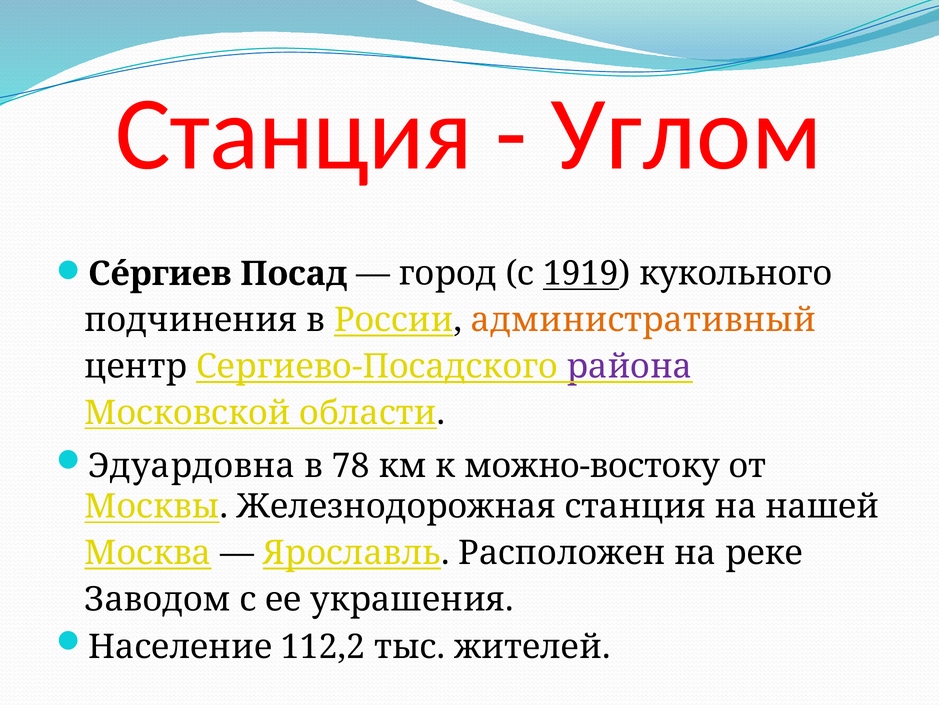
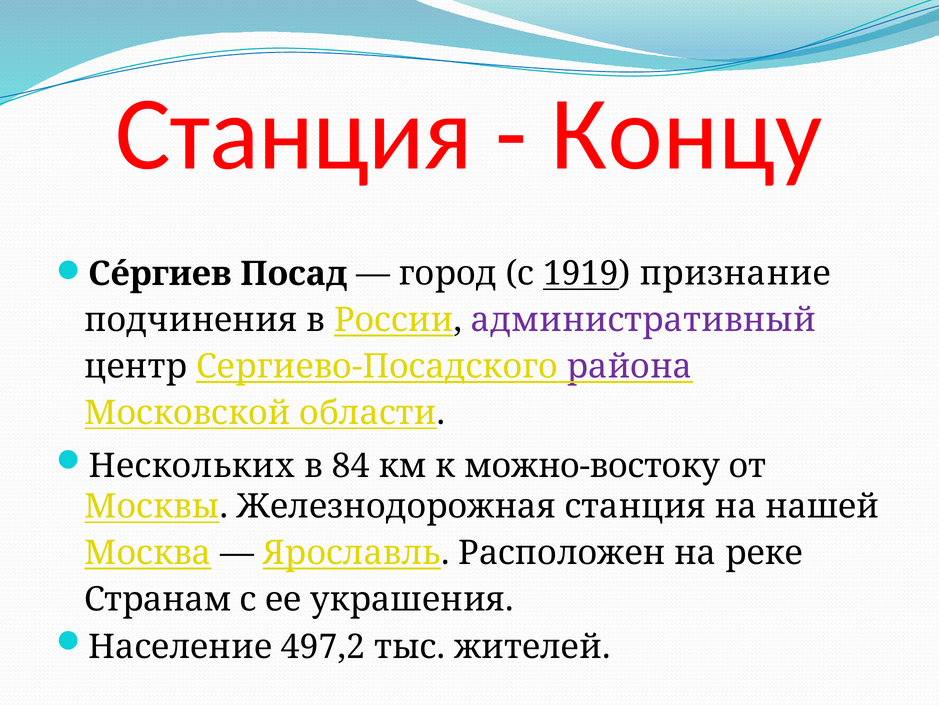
Углом: Углом -> Концу
кукольного: кукольного -> признание
административный colour: orange -> purple
Эдуардовна: Эдуардовна -> Нескольких
78: 78 -> 84
Заводом: Заводом -> Странам
112,2: 112,2 -> 497,2
